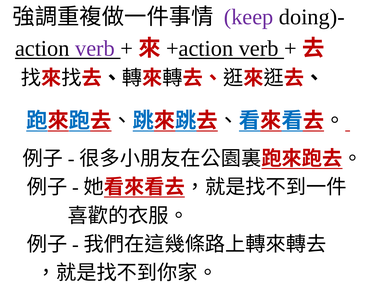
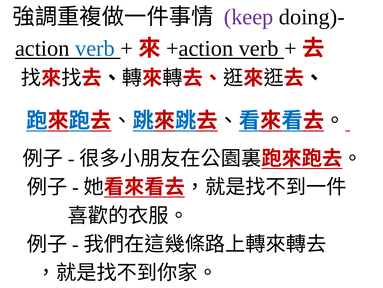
verb at (95, 48) colour: purple -> blue
